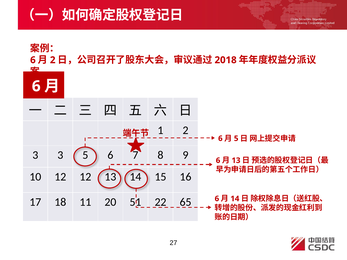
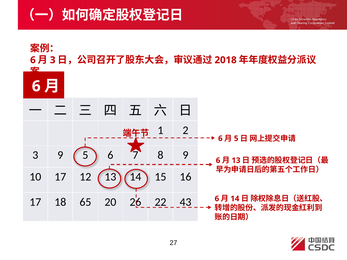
2 at (53, 60): 2 -> 3
3 3: 3 -> 9
10 12: 12 -> 17
11: 11 -> 65
51: 51 -> 26
65: 65 -> 43
